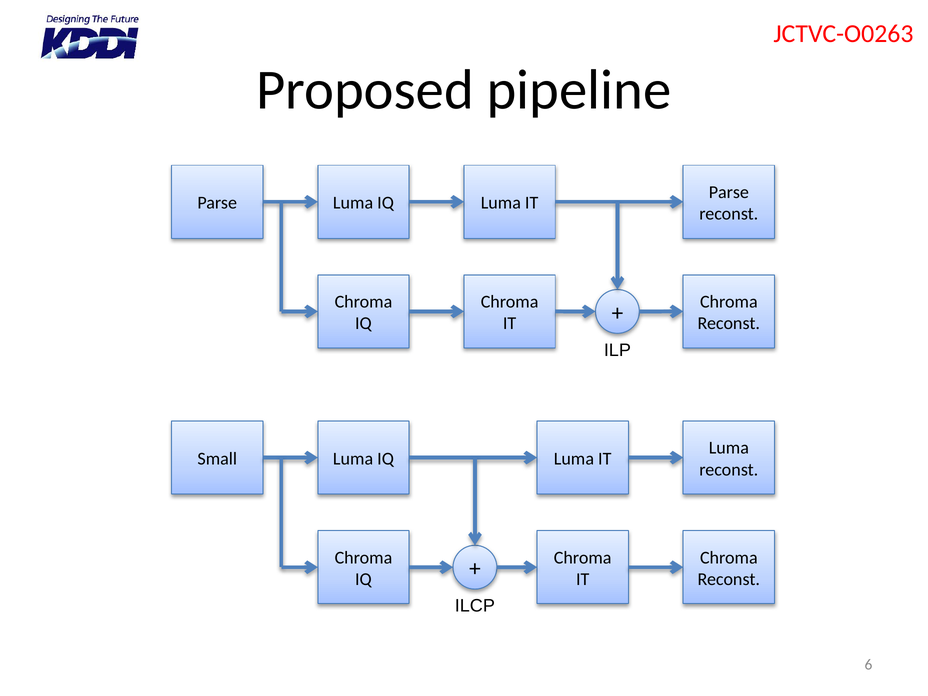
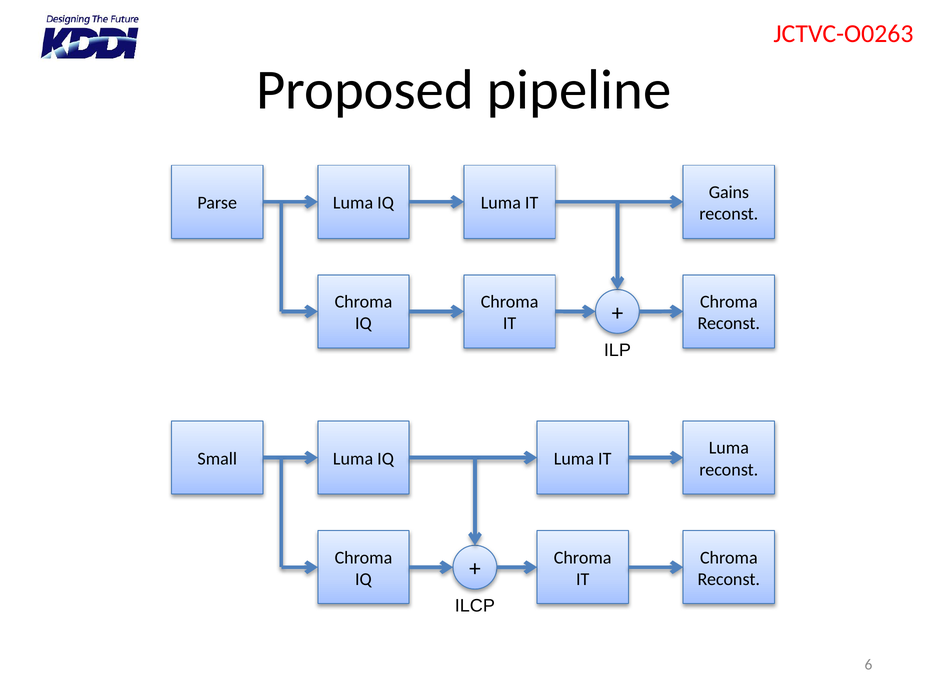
Parse at (729, 192): Parse -> Gains
